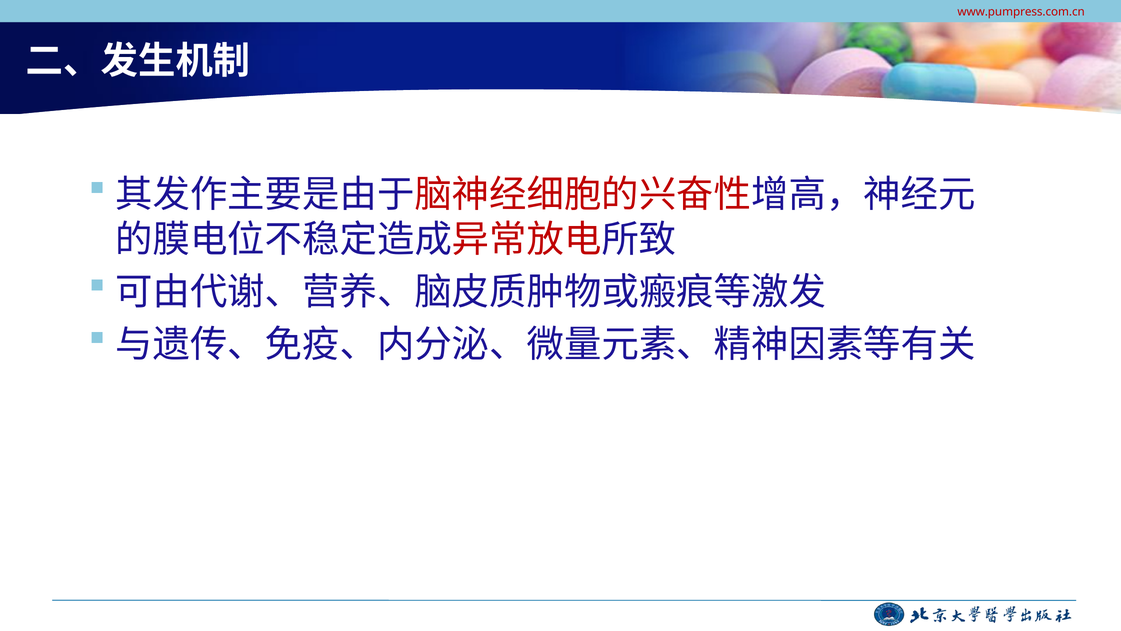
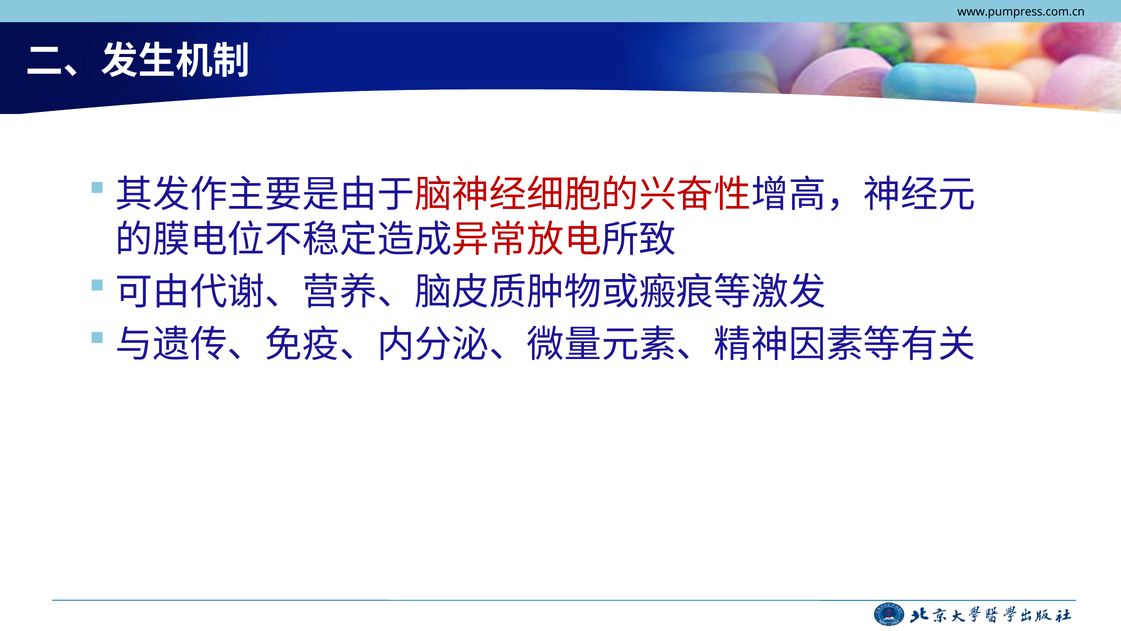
www.pumpress.com.cn colour: red -> black
